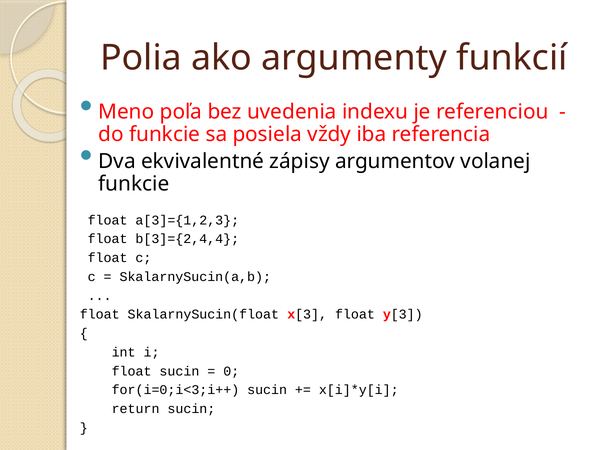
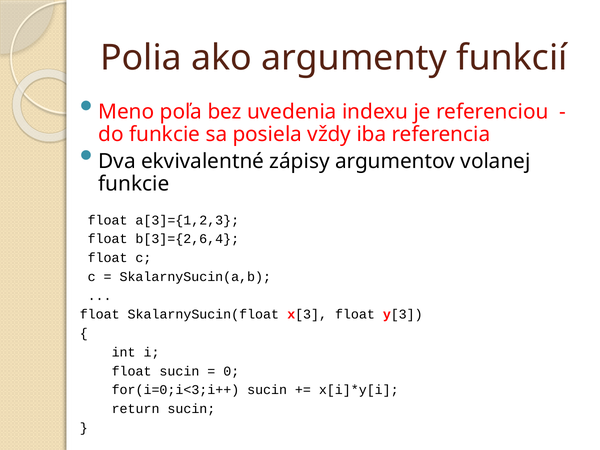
b[3]={2,4,4: b[3]={2,4,4 -> b[3]={2,6,4
